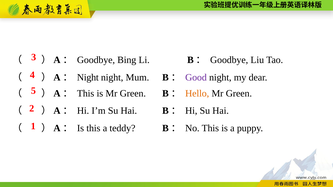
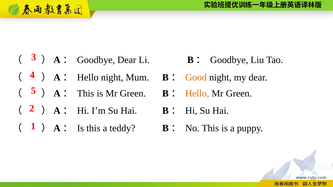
Goodbye Bing: Bing -> Dear
Night at (88, 78): Night -> Hello
Good colour: purple -> orange
